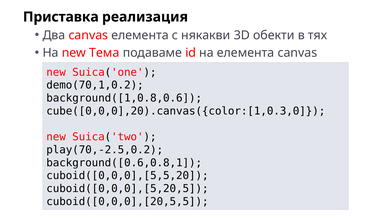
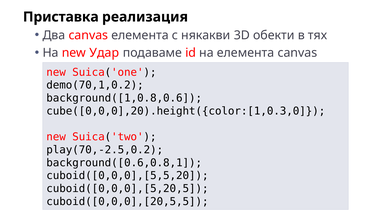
Тема: Тема -> Удар
cube([0,0,0],20).canvas({color:[1,0.3,0: cube([0,0,0],20).canvas({color:[1,0.3,0 -> cube([0,0,0],20).height({color:[1,0.3,0
